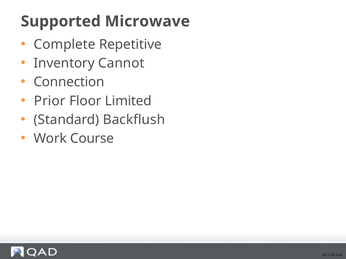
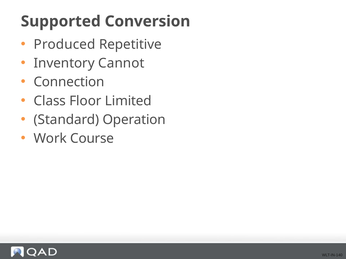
Microwave: Microwave -> Conversion
Complete: Complete -> Produced
Prior: Prior -> Class
Backflush: Backflush -> Operation
